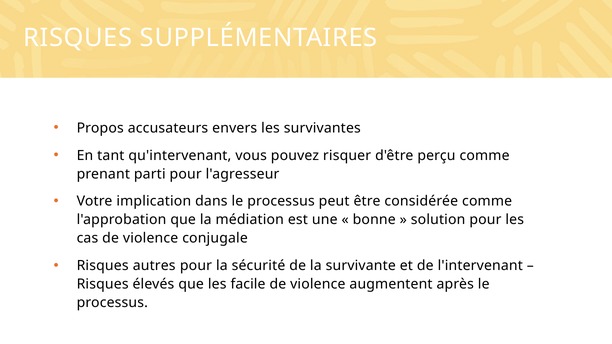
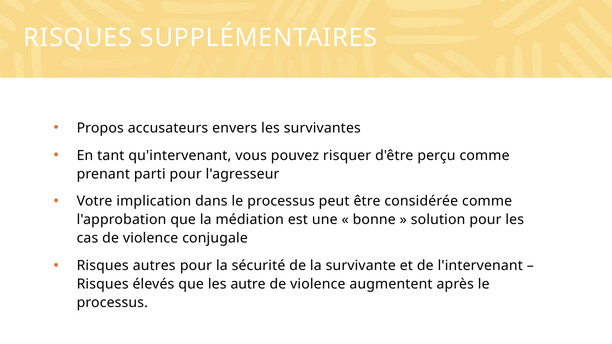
facile: facile -> autre
